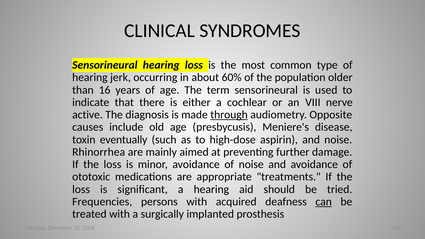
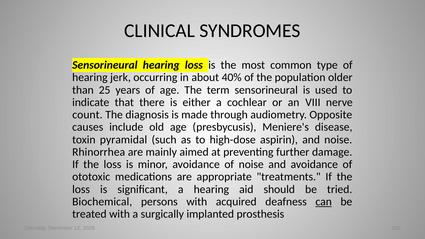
60%: 60% -> 40%
16: 16 -> 25
active: active -> count
through underline: present -> none
eventually: eventually -> pyramidal
Frequencies: Frequencies -> Biochemical
